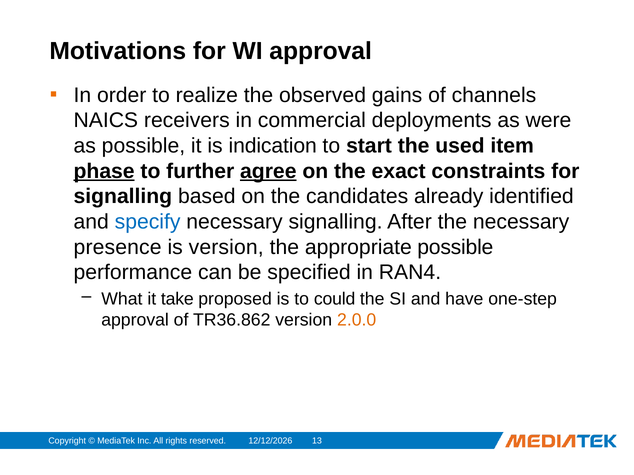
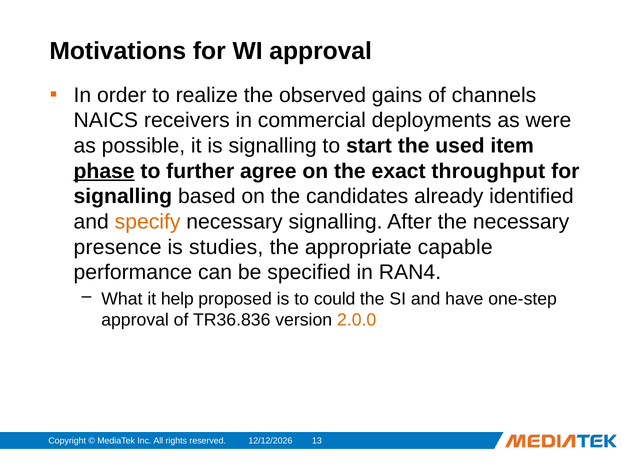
is indication: indication -> signalling
agree underline: present -> none
constraints: constraints -> throughput
specify colour: blue -> orange
is version: version -> studies
appropriate possible: possible -> capable
take: take -> help
TR36.862: TR36.862 -> TR36.836
